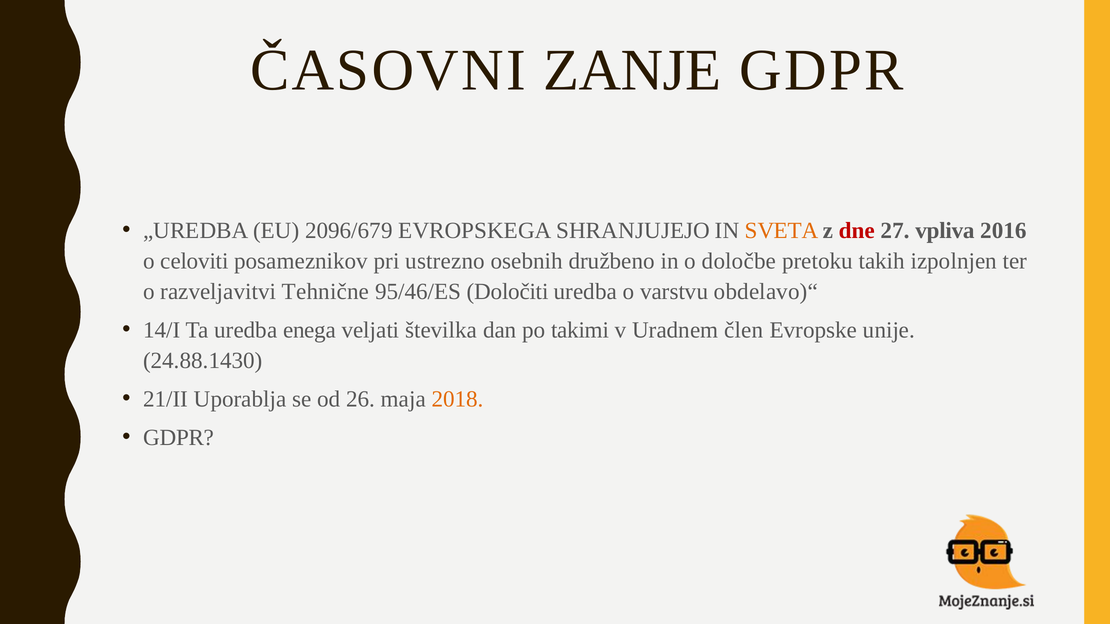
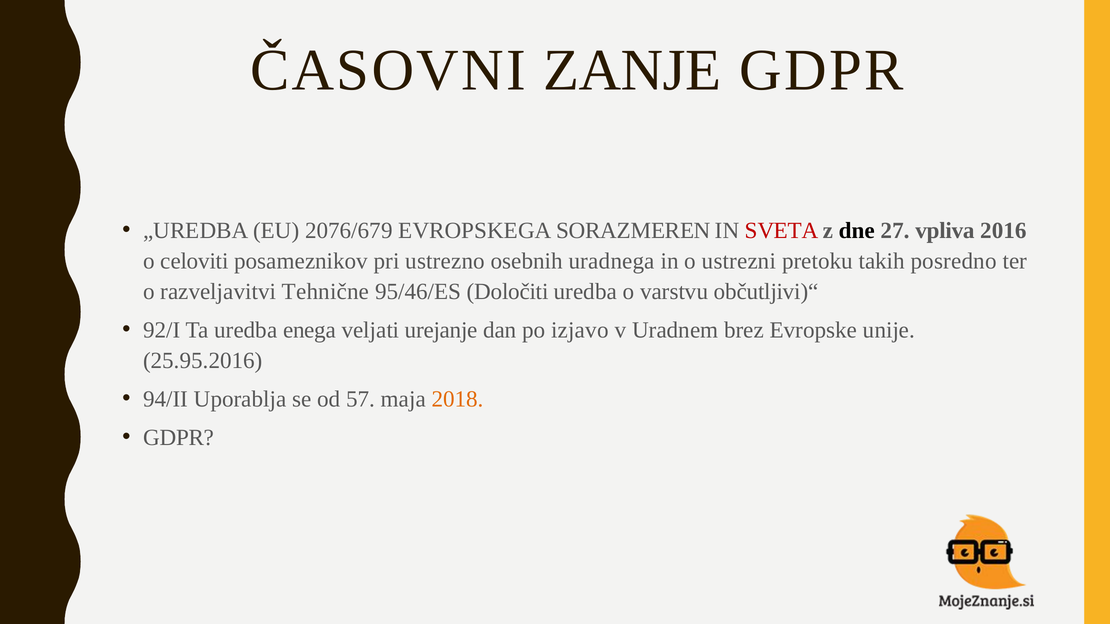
2096/679: 2096/679 -> 2076/679
SHRANJUJEJO: SHRANJUJEJO -> SORAZMEREN
SVETA colour: orange -> red
dne colour: red -> black
družbeno: družbeno -> uradnega
določbe: določbe -> ustrezni
izpolnjen: izpolnjen -> posredno
obdelavo)“: obdelavo)“ -> občutljivi)“
14/I: 14/I -> 92/I
številka: številka -> urejanje
takimi: takimi -> izjavo
člen: člen -> brez
24.88.1430: 24.88.1430 -> 25.95.2016
21/II: 21/II -> 94/II
26: 26 -> 57
